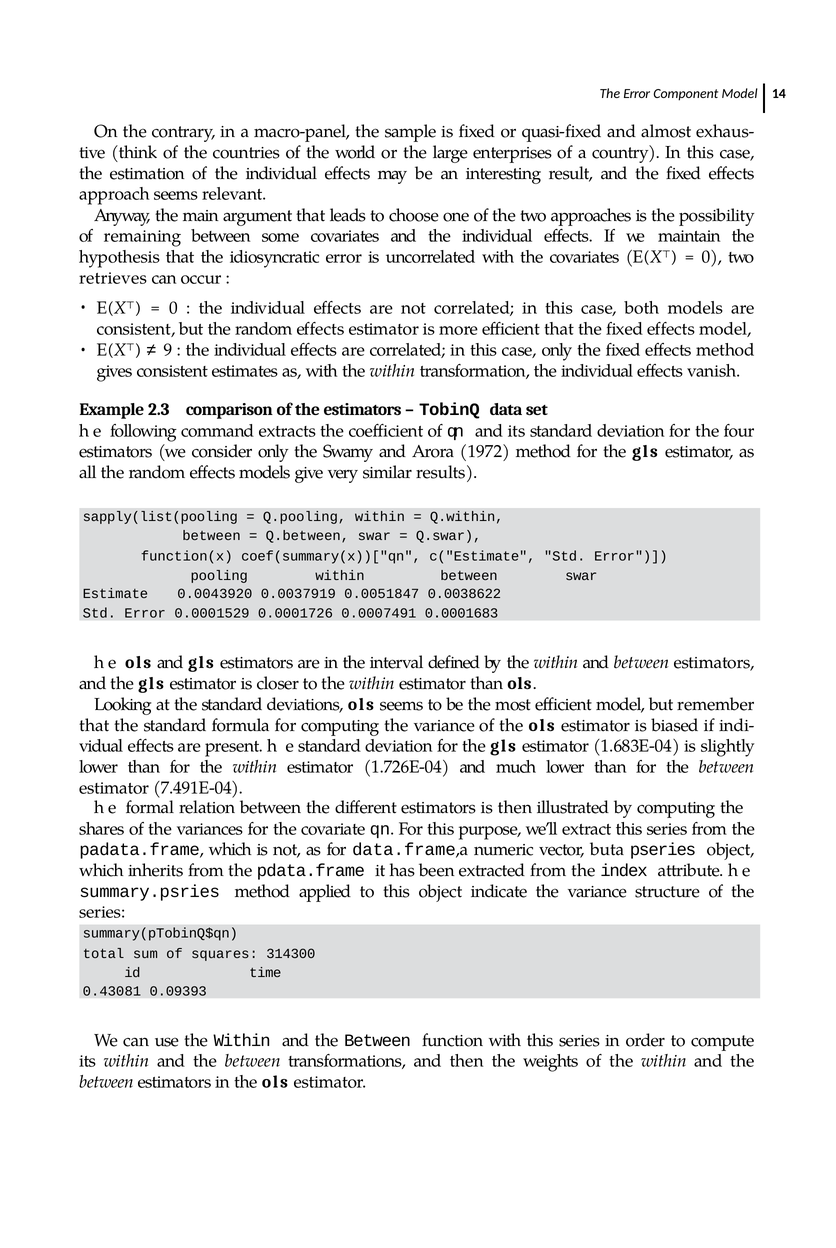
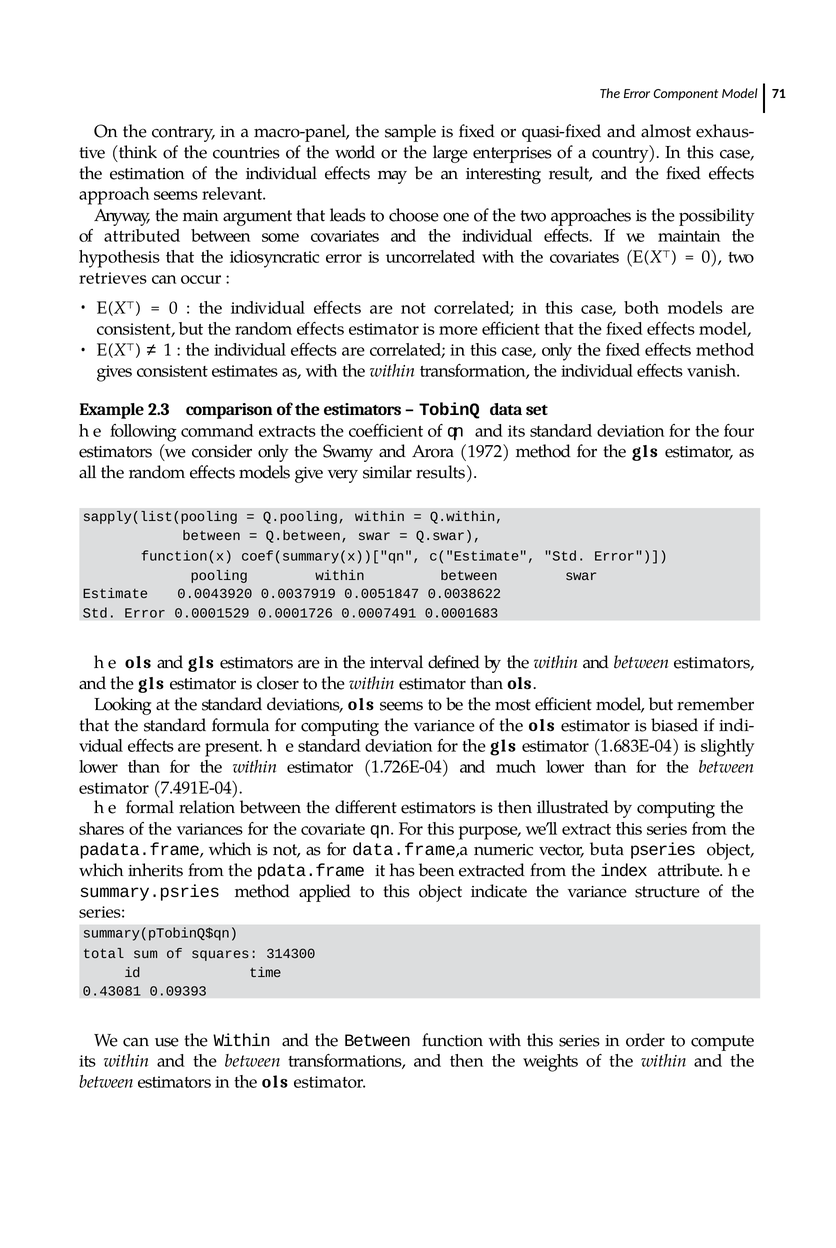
14: 14 -> 71
remaining: remaining -> attributed
9: 9 -> 1
